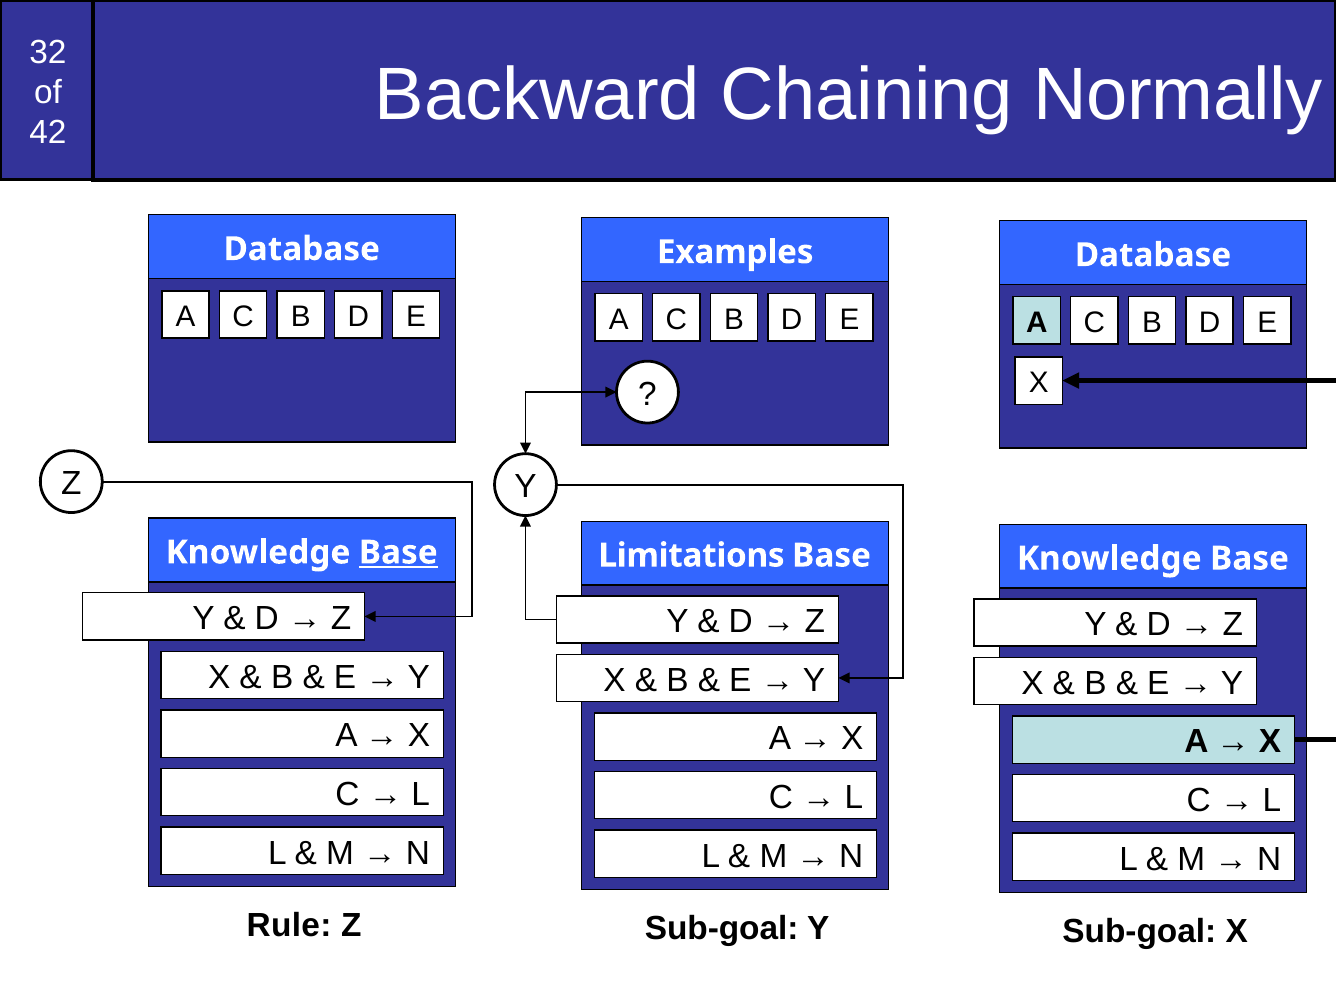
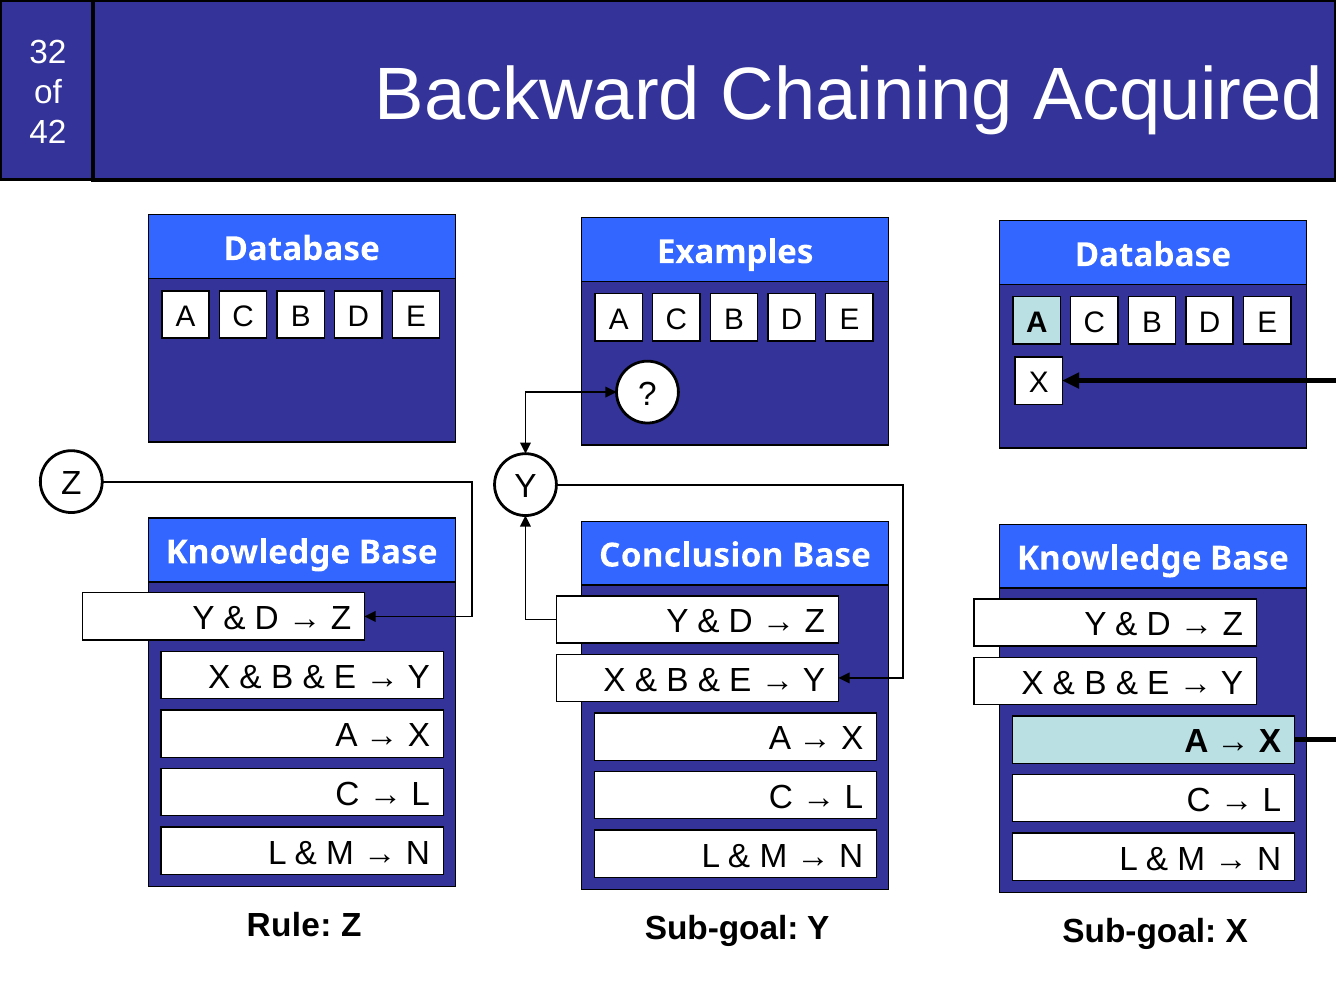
Normally: Normally -> Acquired
Base at (398, 552) underline: present -> none
Limitations: Limitations -> Conclusion
